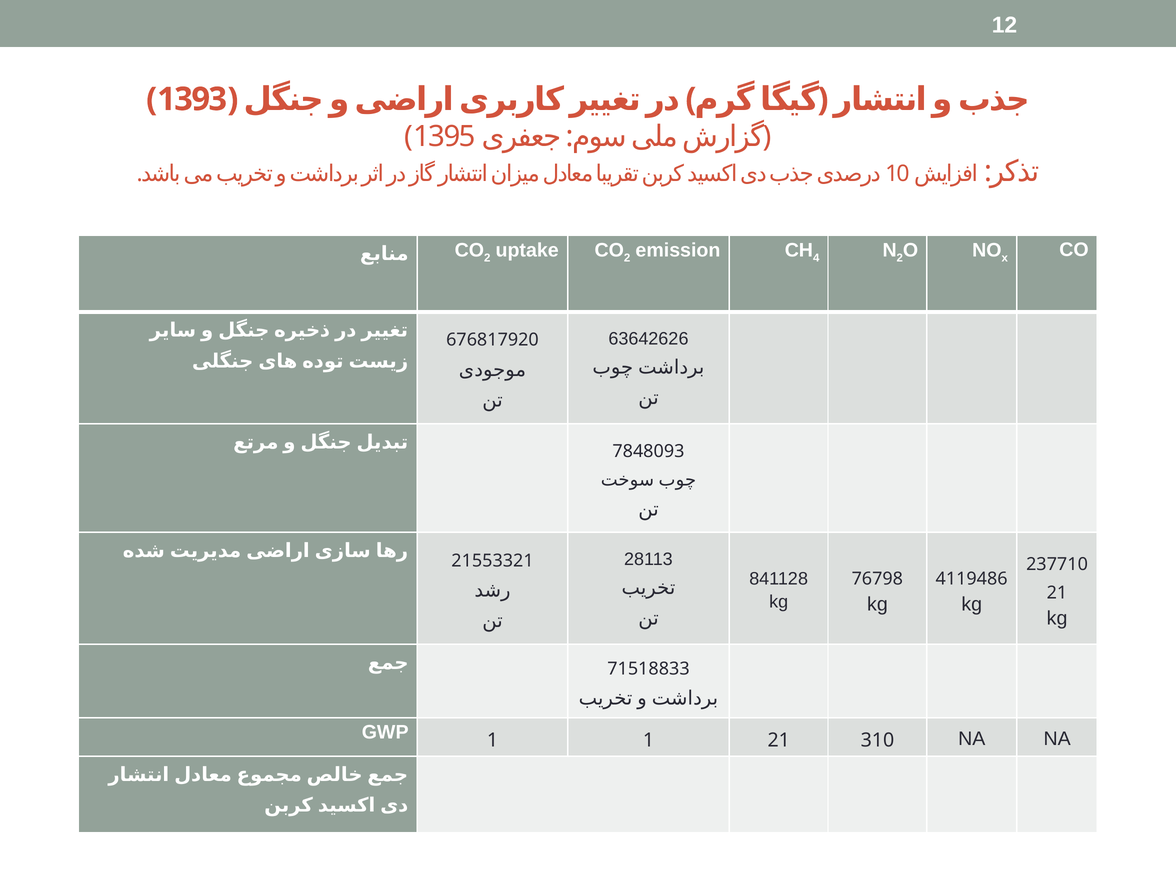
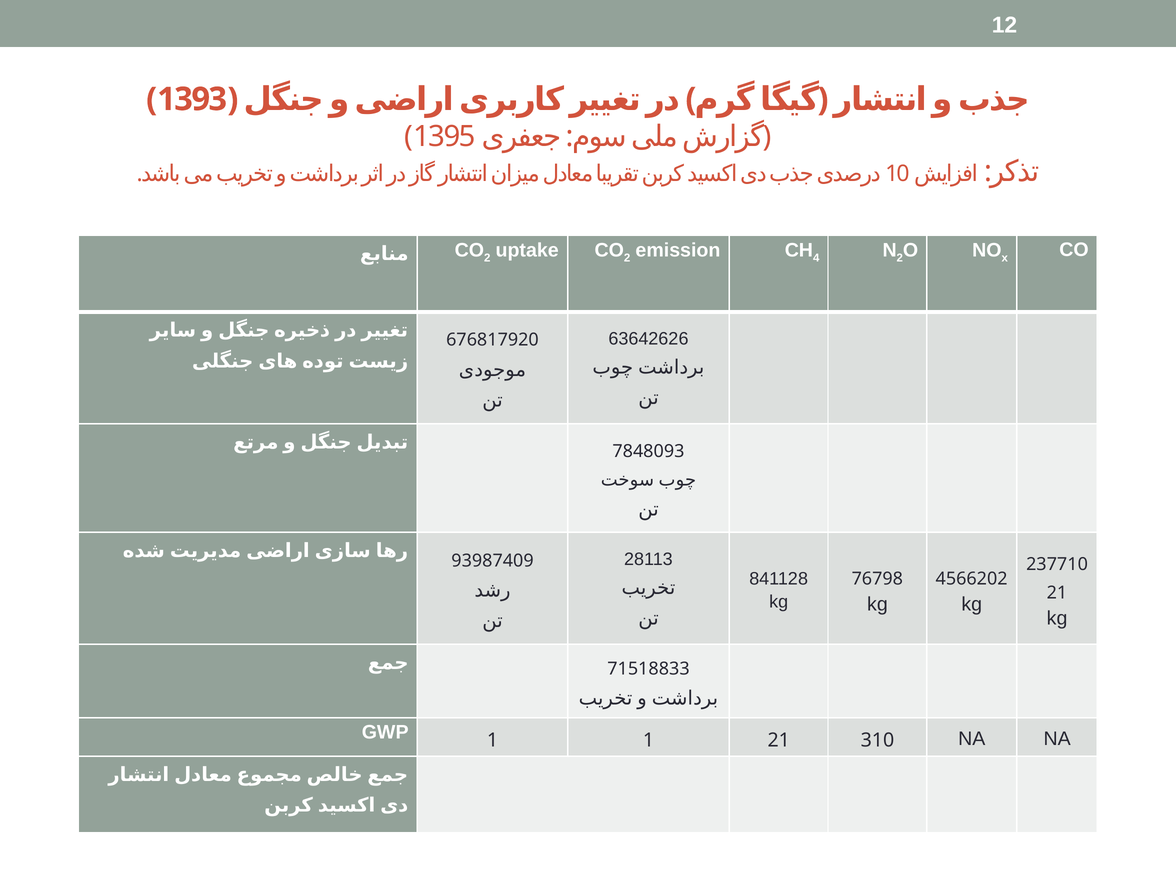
21553321: 21553321 -> 93987409
4119486: 4119486 -> 4566202
